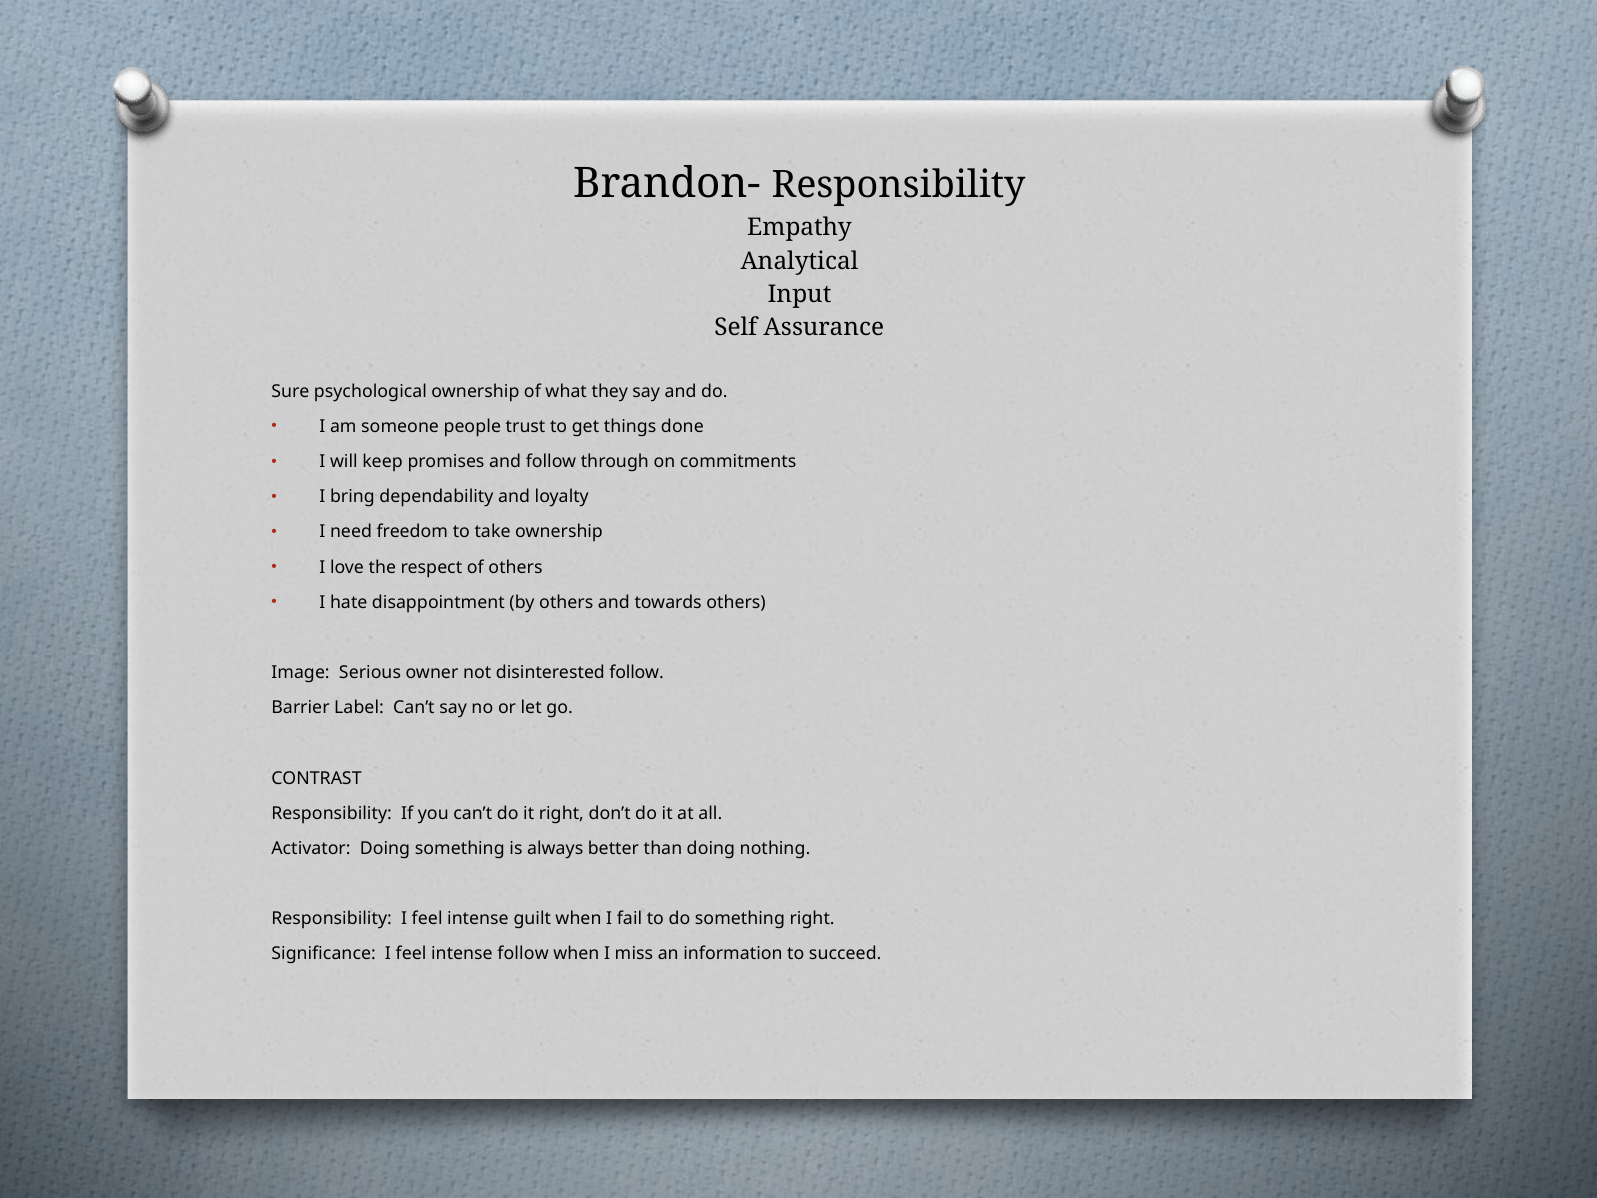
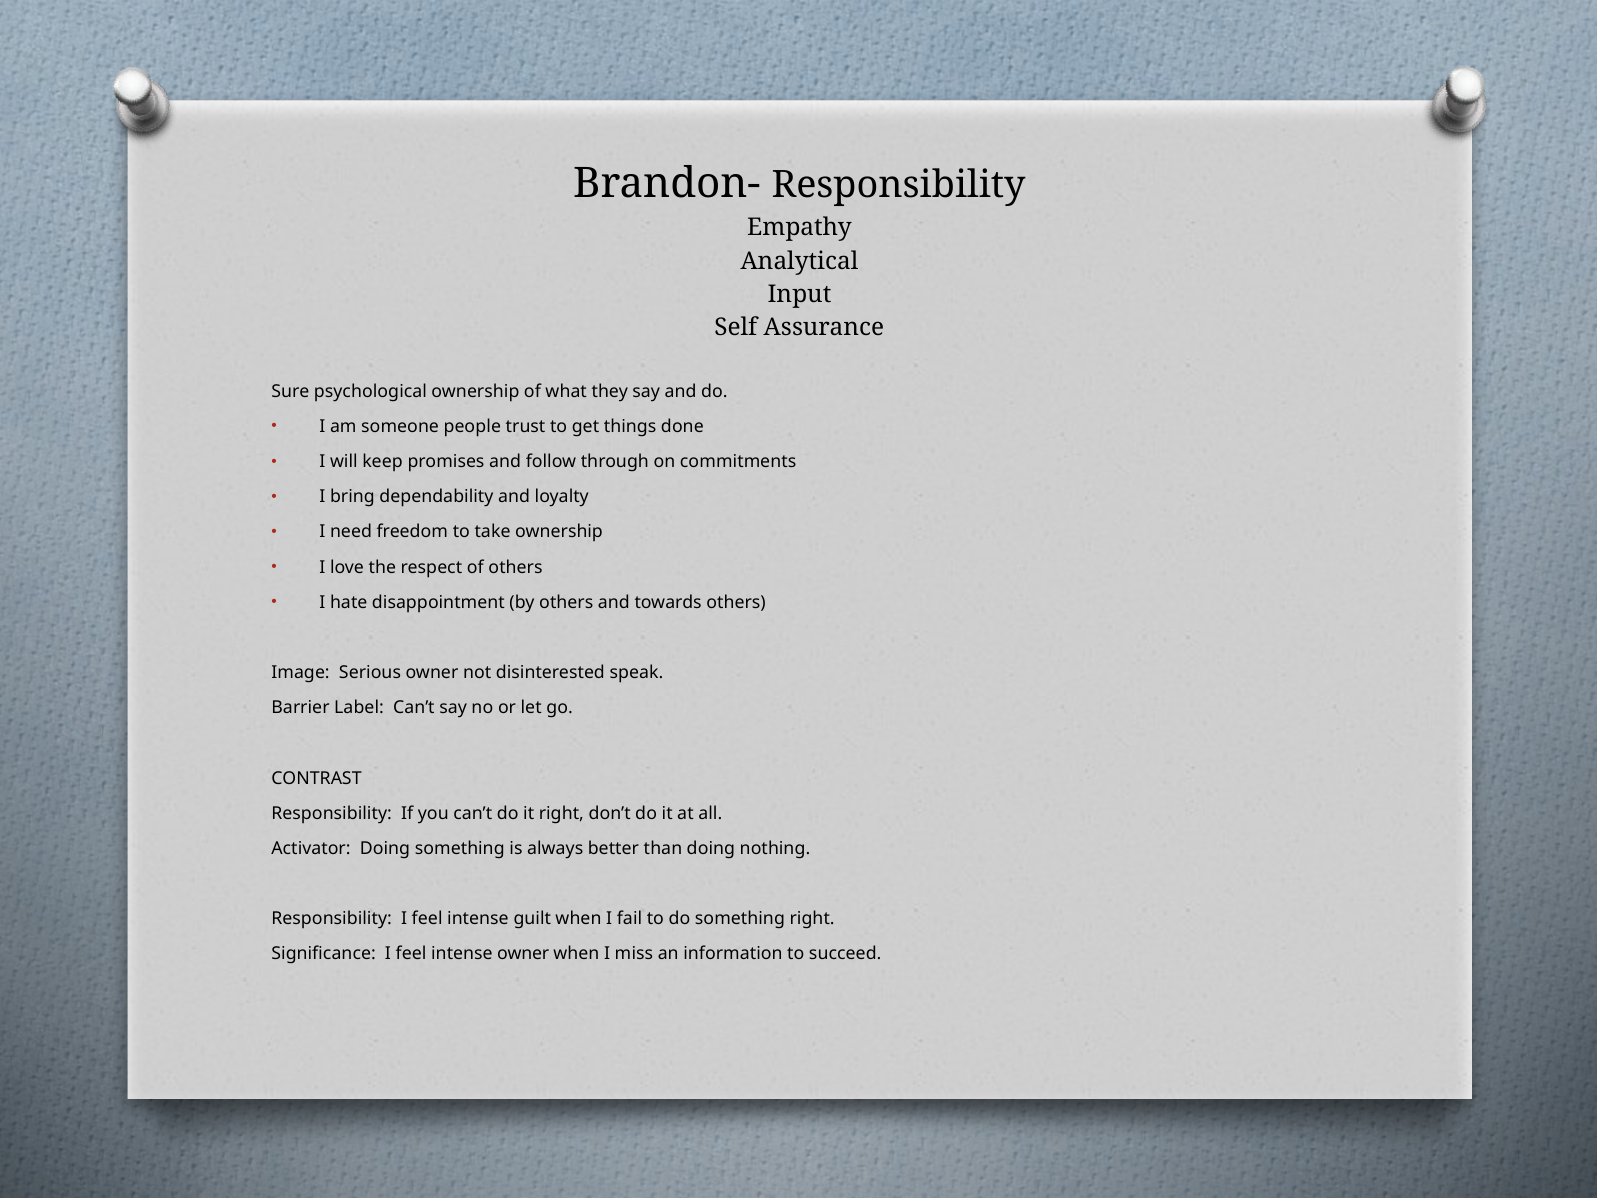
disinterested follow: follow -> speak
intense follow: follow -> owner
